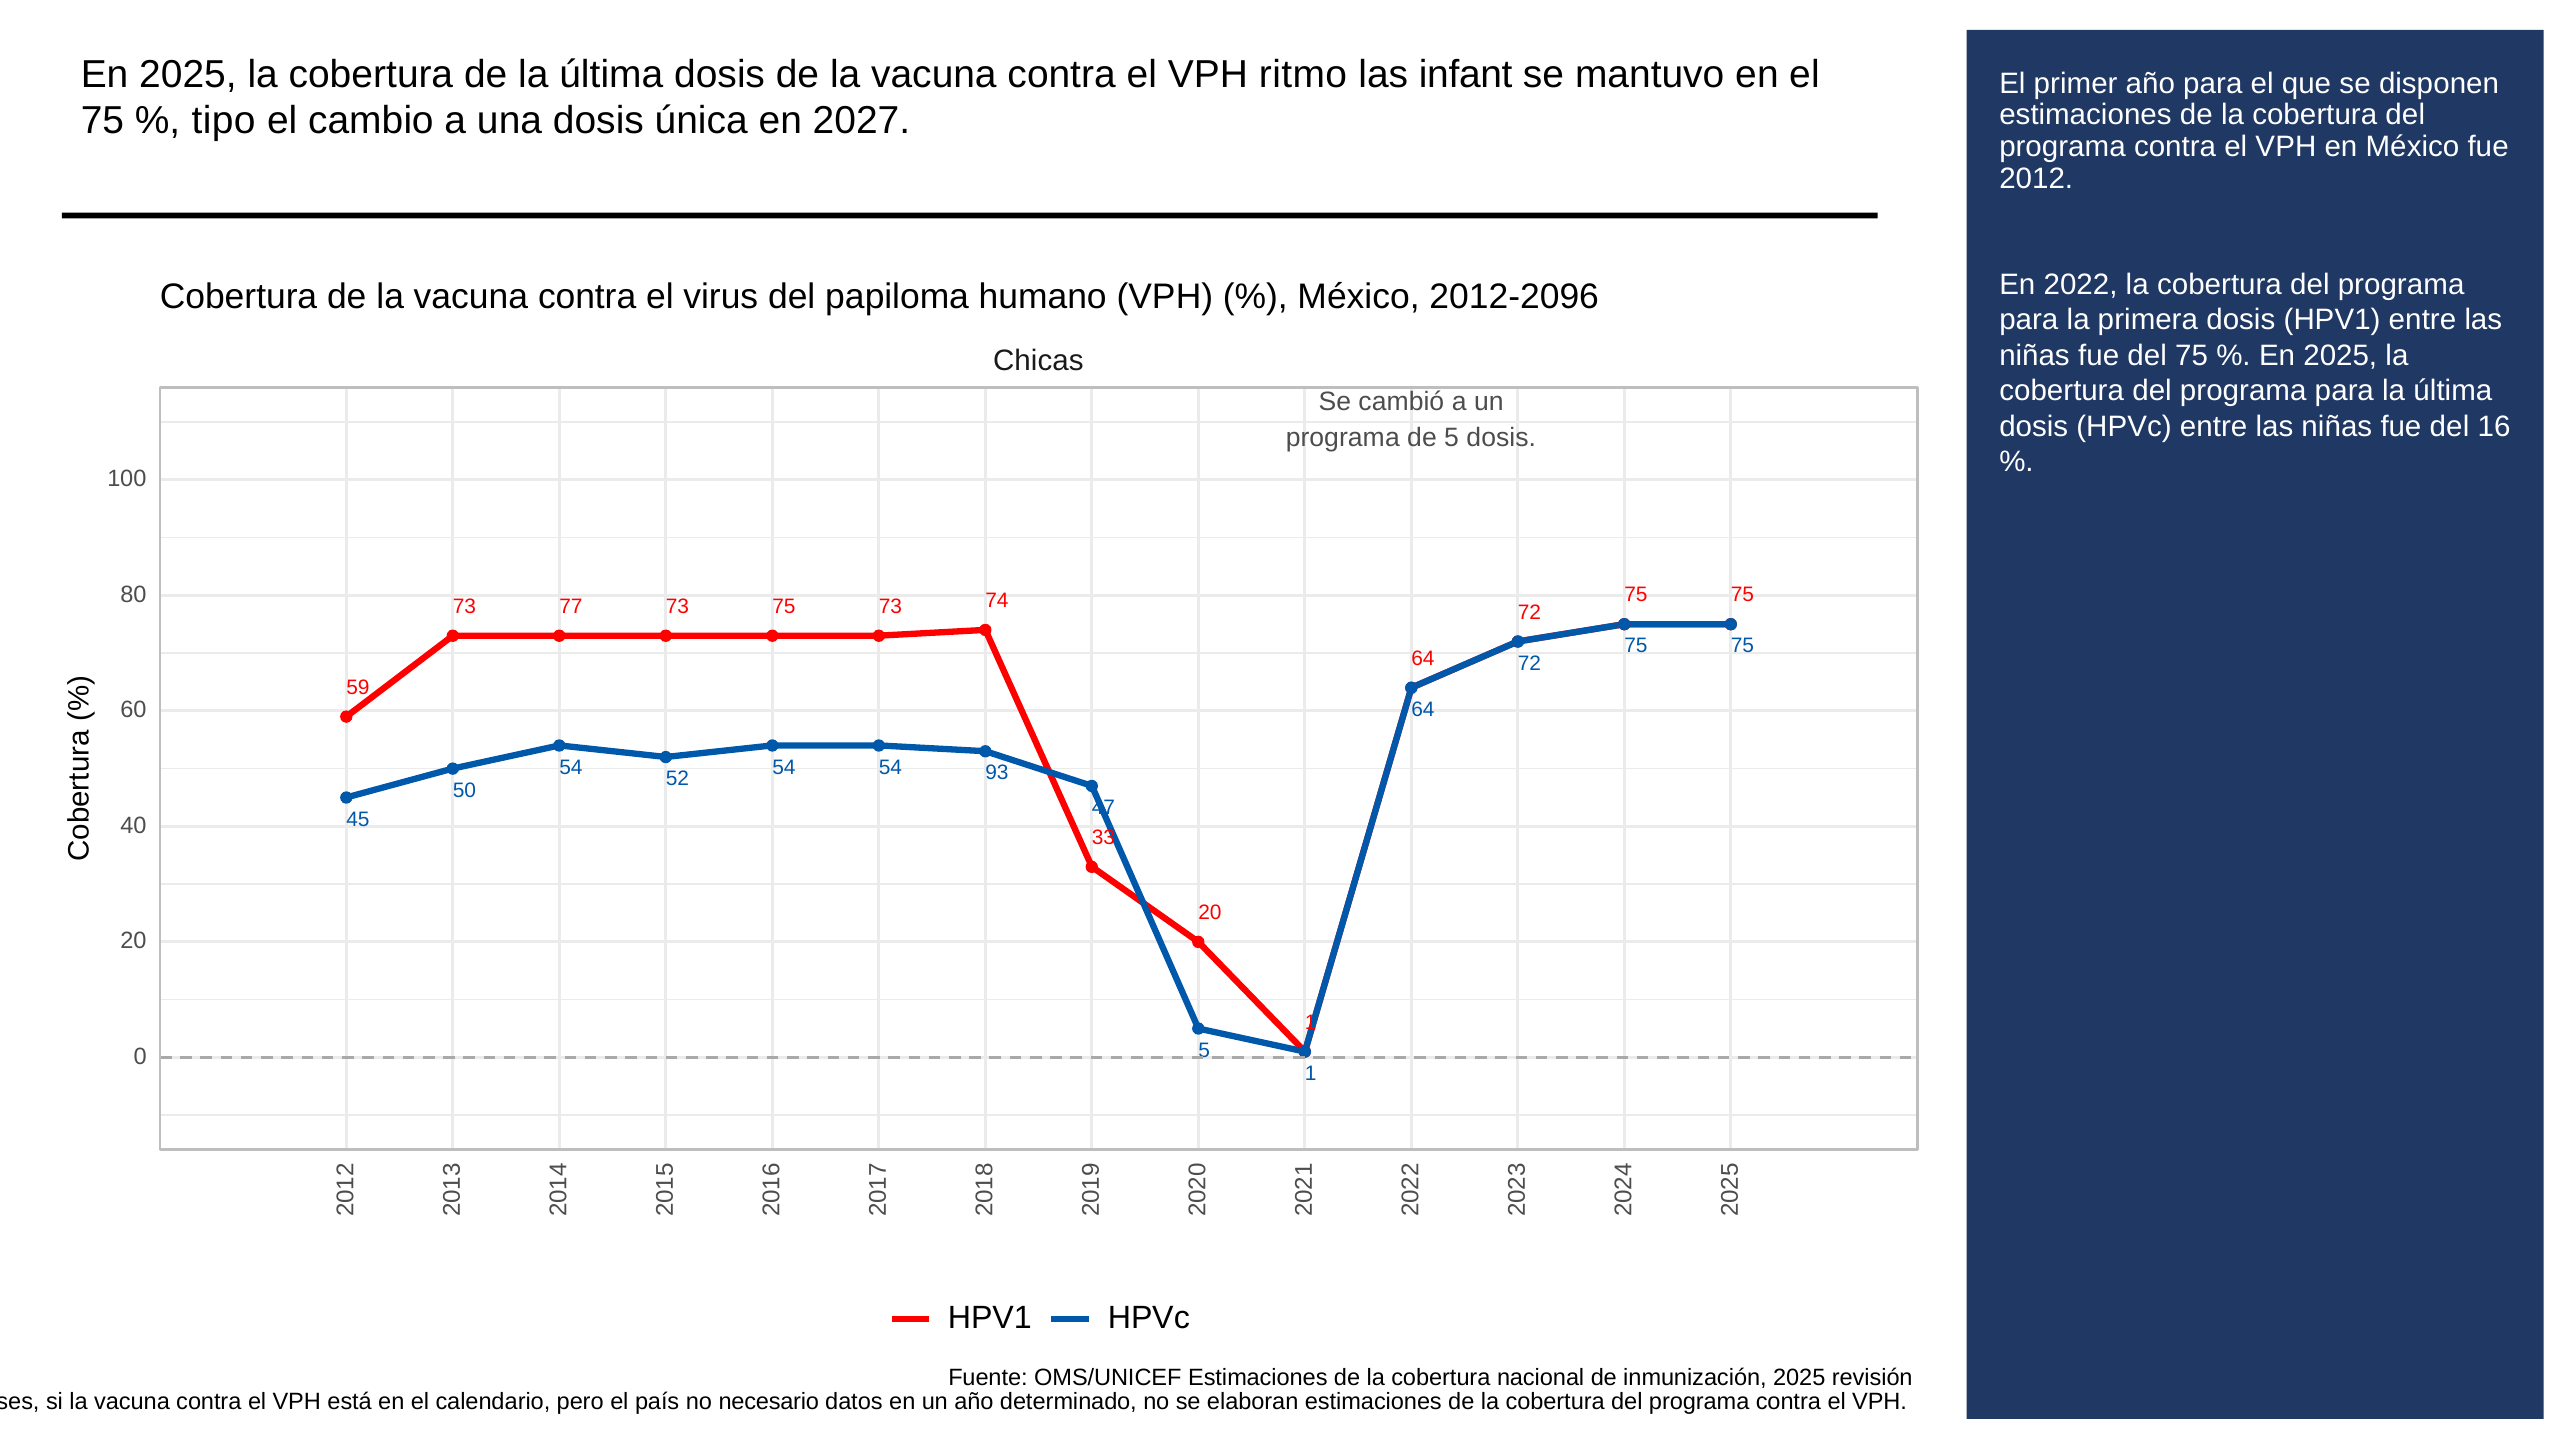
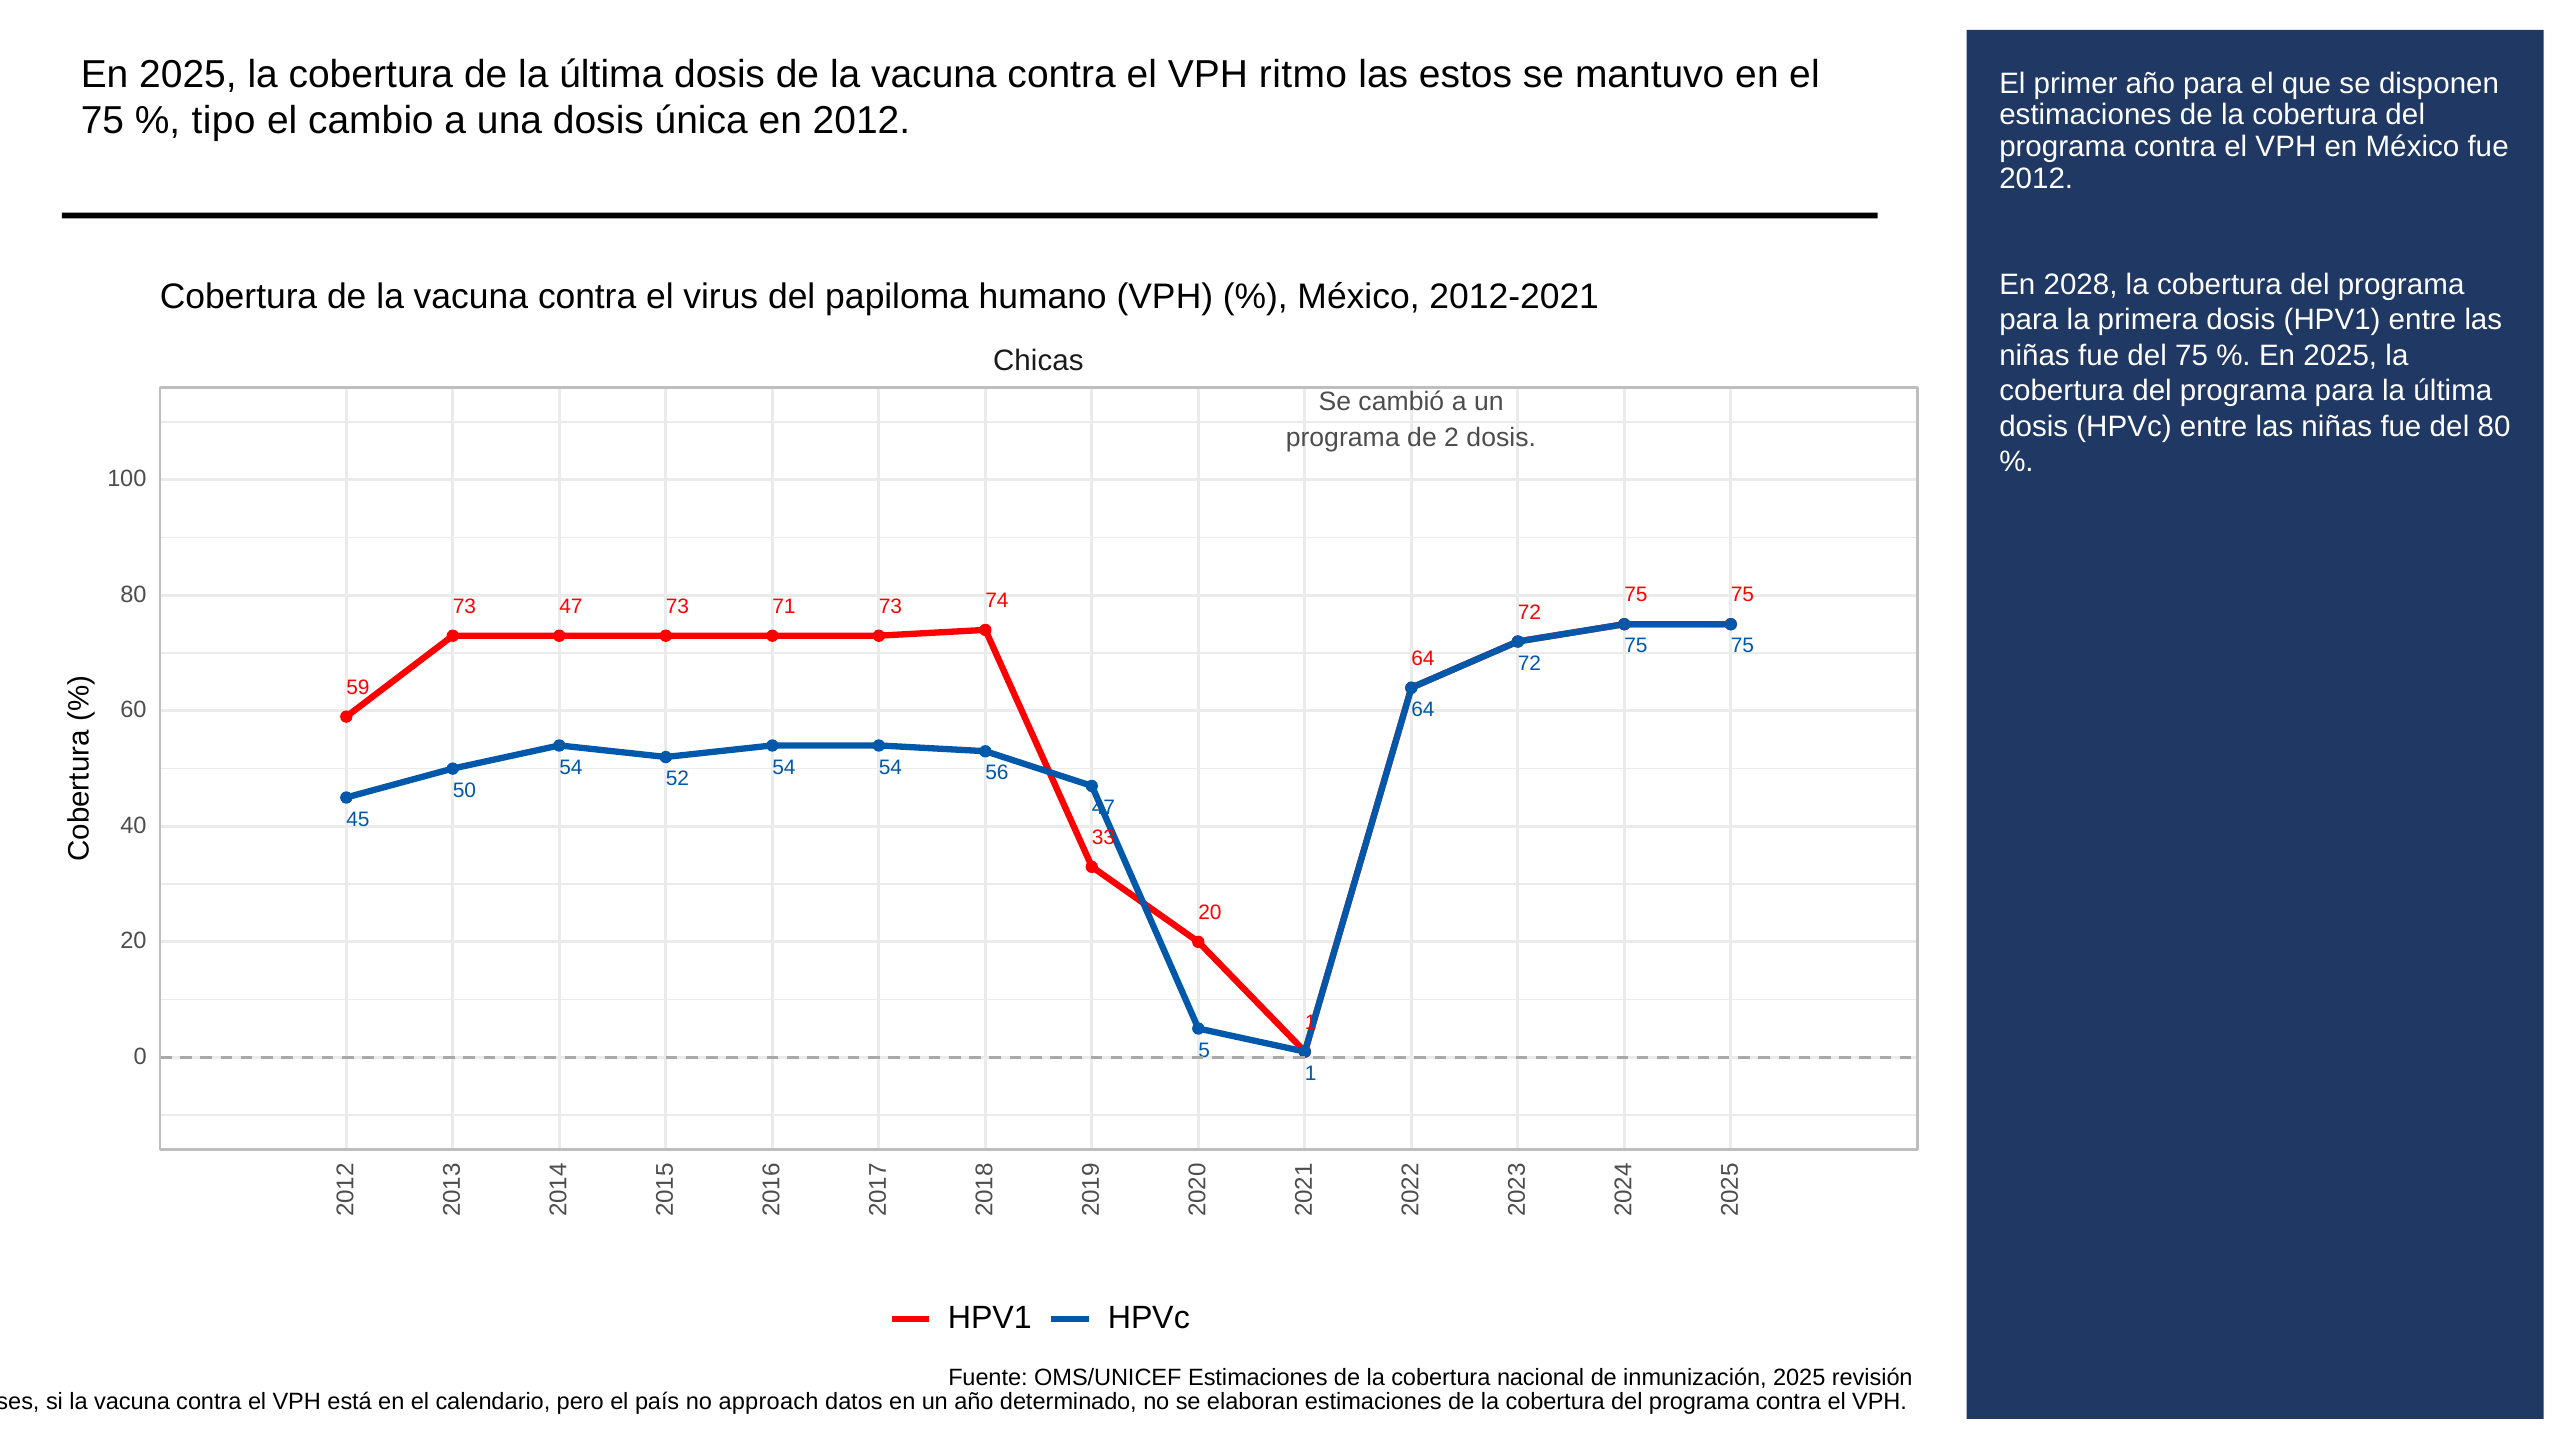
infant: infant -> estos
en 2027: 2027 -> 2012
2022: 2022 -> 2028
2012-2096: 2012-2096 -> 2012-2021
del 16: 16 -> 80
de 5: 5 -> 2
73 77: 77 -> 47
73 75: 75 -> 71
93: 93 -> 56
necesario: necesario -> approach
